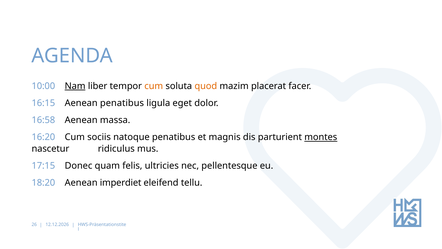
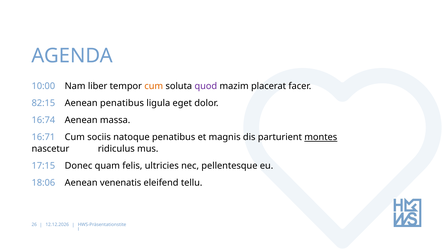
Nam underline: present -> none
quod colour: orange -> purple
16:15: 16:15 -> 82:15
16:58: 16:58 -> 16:74
16:20: 16:20 -> 16:71
18:20: 18:20 -> 18:06
imperdiet: imperdiet -> venenatis
